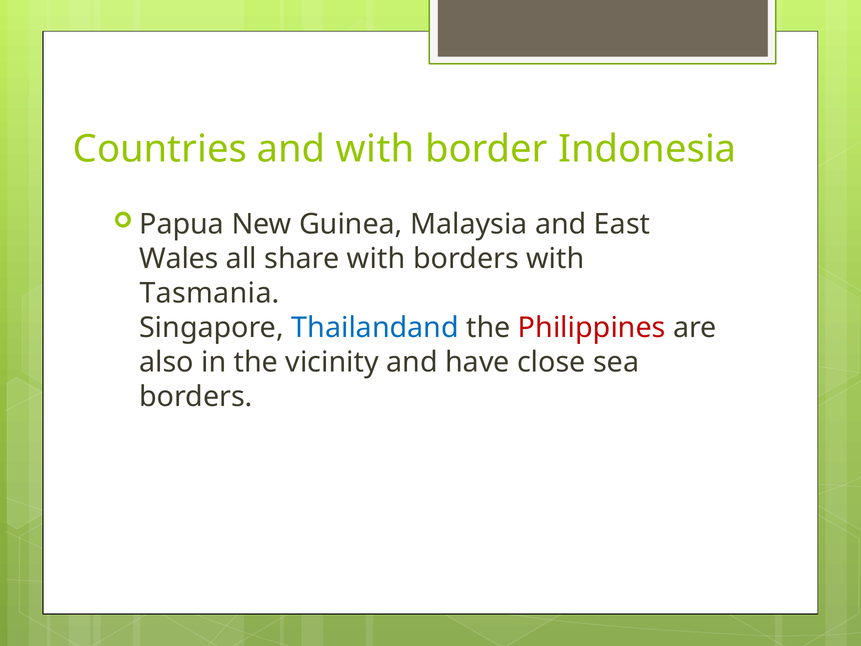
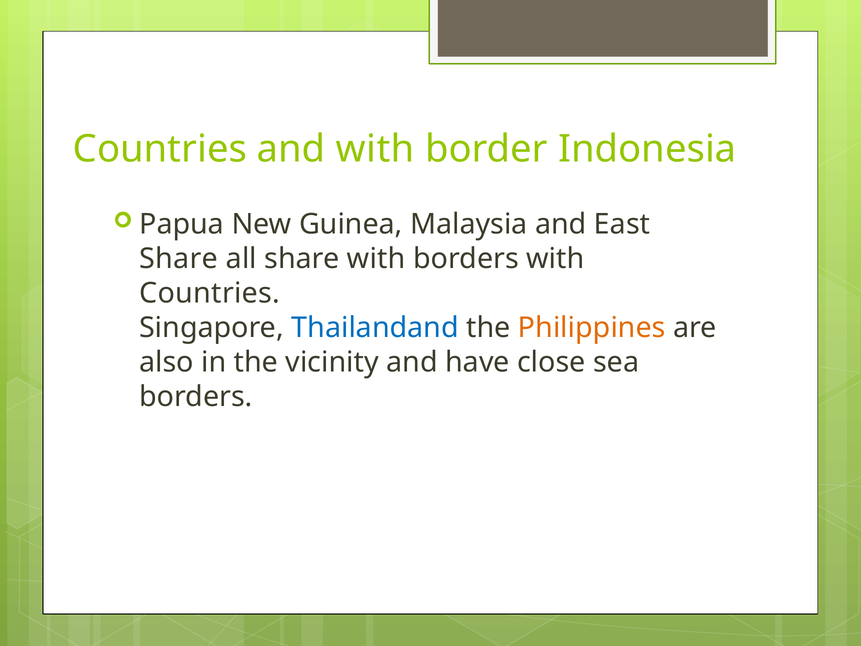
Wales at (179, 259): Wales -> Share
Tasmania at (210, 293): Tasmania -> Countries
Philippines colour: red -> orange
